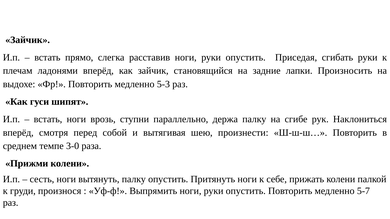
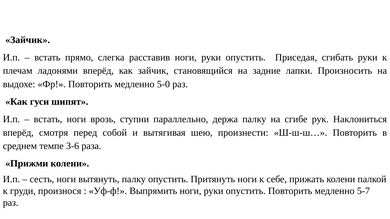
5-3: 5-3 -> 5-0
3-0: 3-0 -> 3-6
